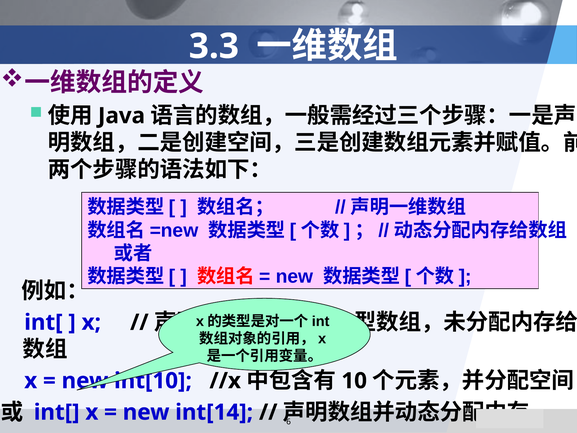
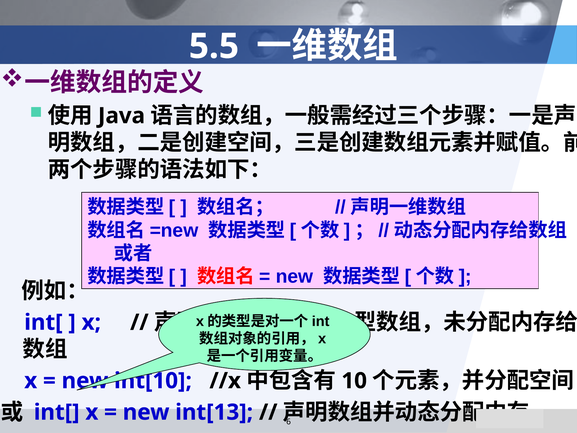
3.3: 3.3 -> 5.5
int[14: int[14 -> int[13
